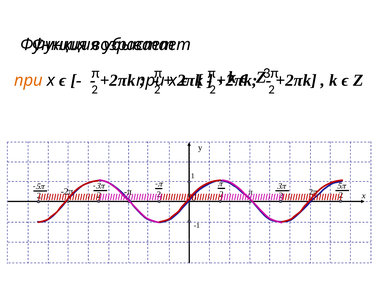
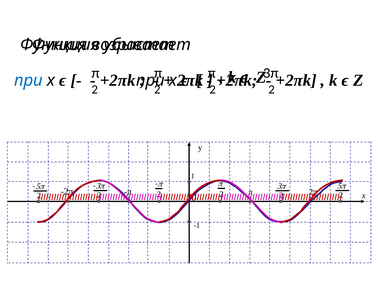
при at (28, 80) colour: orange -> blue
